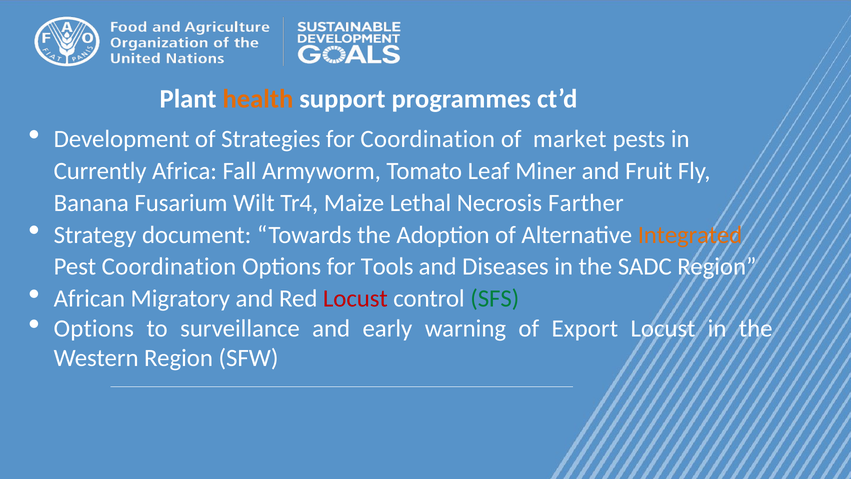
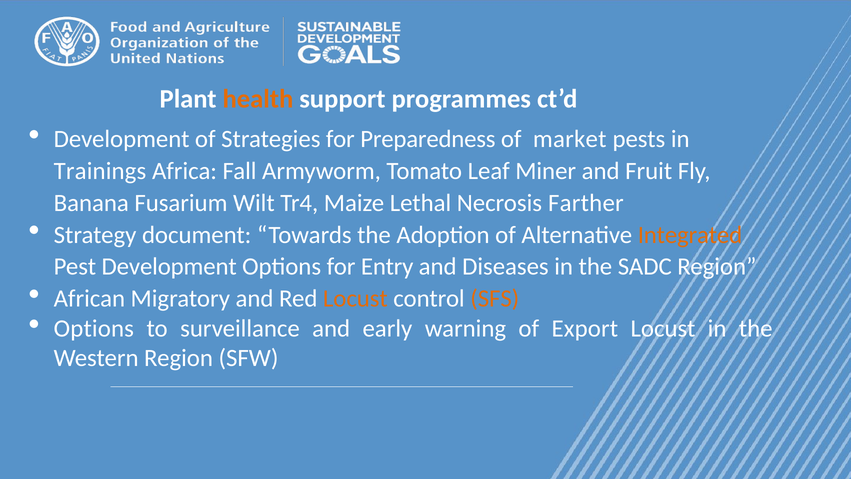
for Coordination: Coordination -> Preparedness
Currently: Currently -> Trainings
Pest Coordination: Coordination -> Development
Tools: Tools -> Entry
Locust at (355, 298) colour: red -> orange
SFS colour: green -> orange
